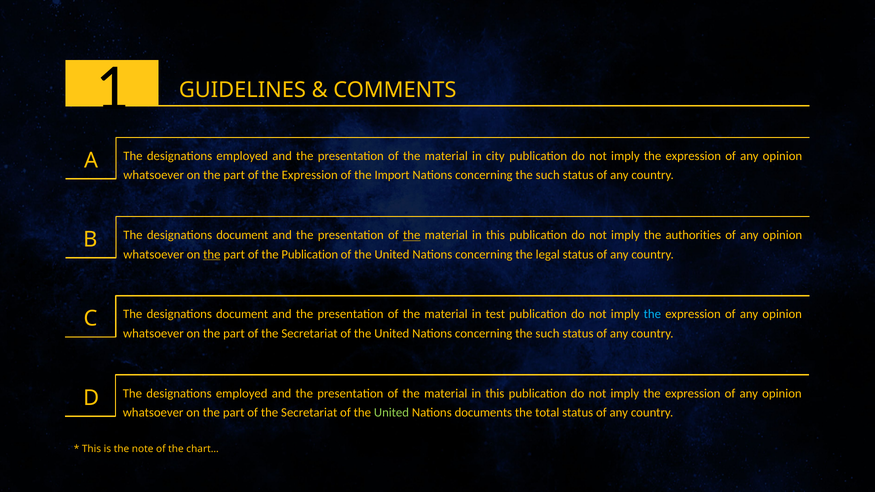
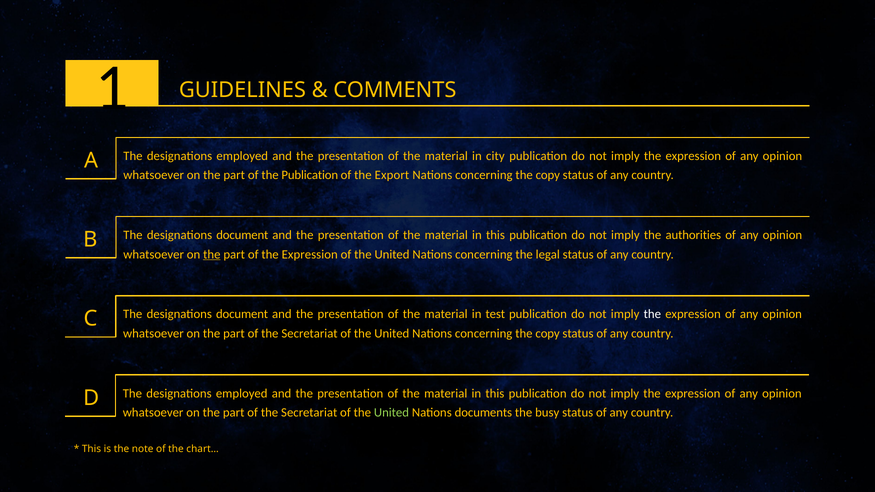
of the Expression: Expression -> Publication
Import: Import -> Export
such at (548, 175): such -> copy
the at (412, 235) underline: present -> none
of the Publication: Publication -> Expression
the at (652, 314) colour: light blue -> white
such at (548, 334): such -> copy
total: total -> busy
